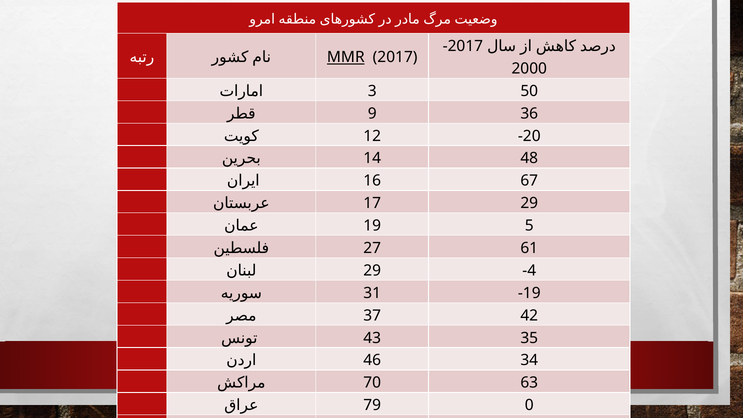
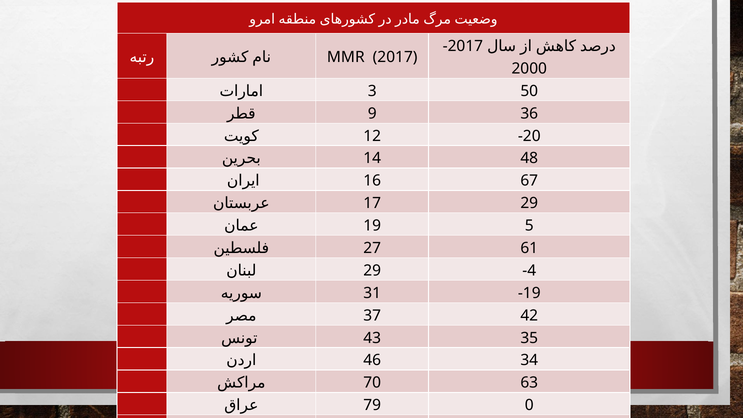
MMR underline: present -> none
